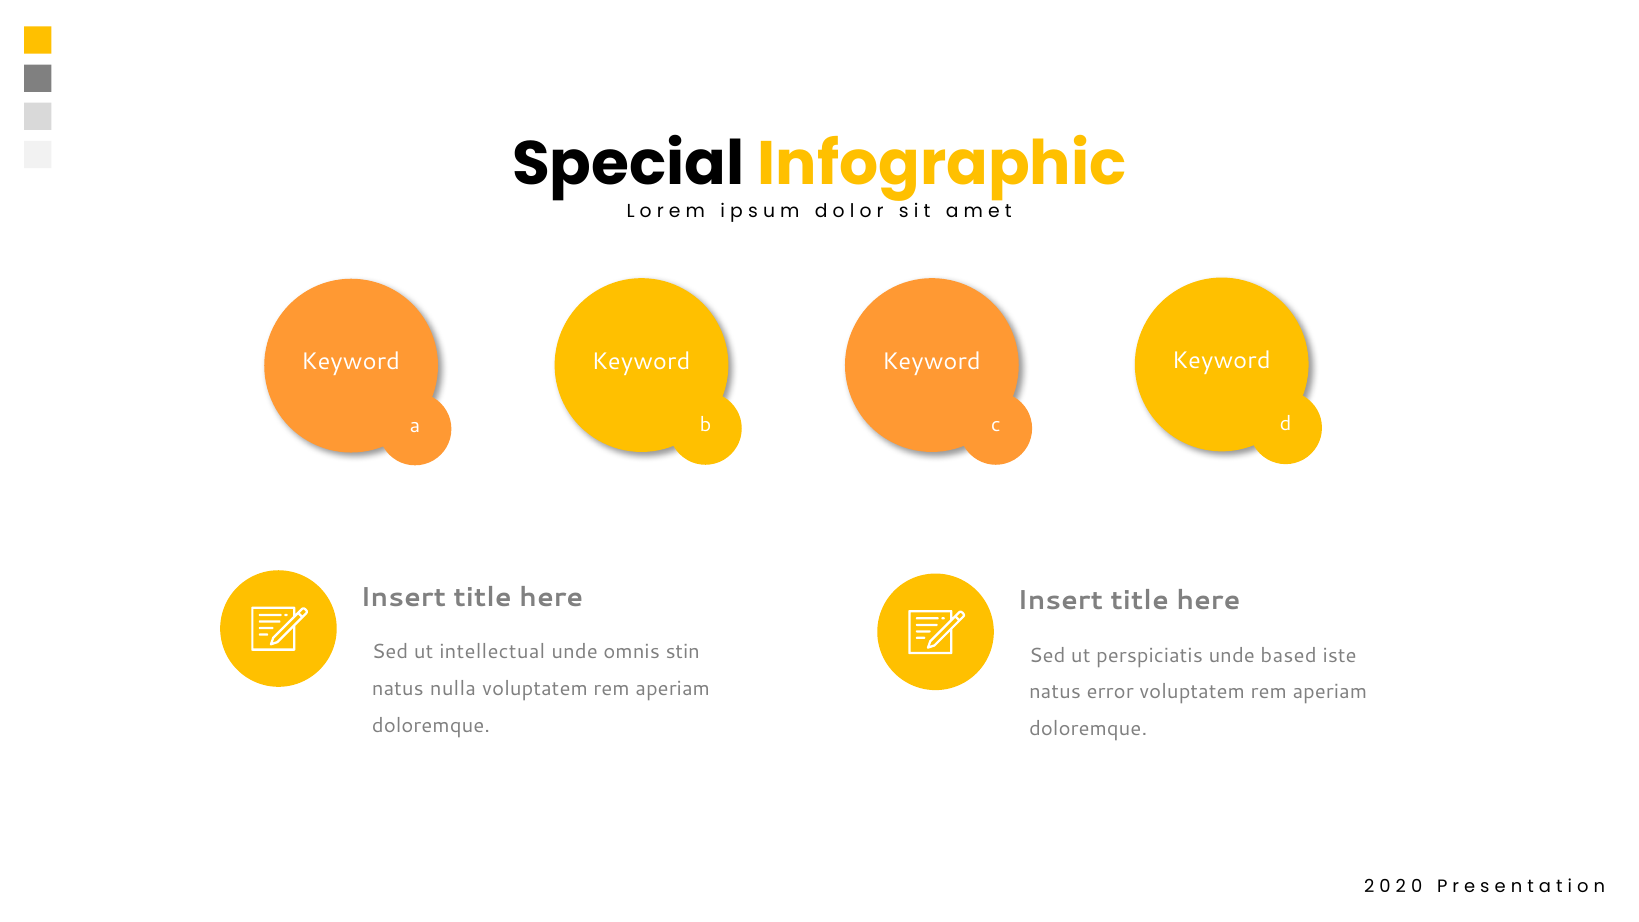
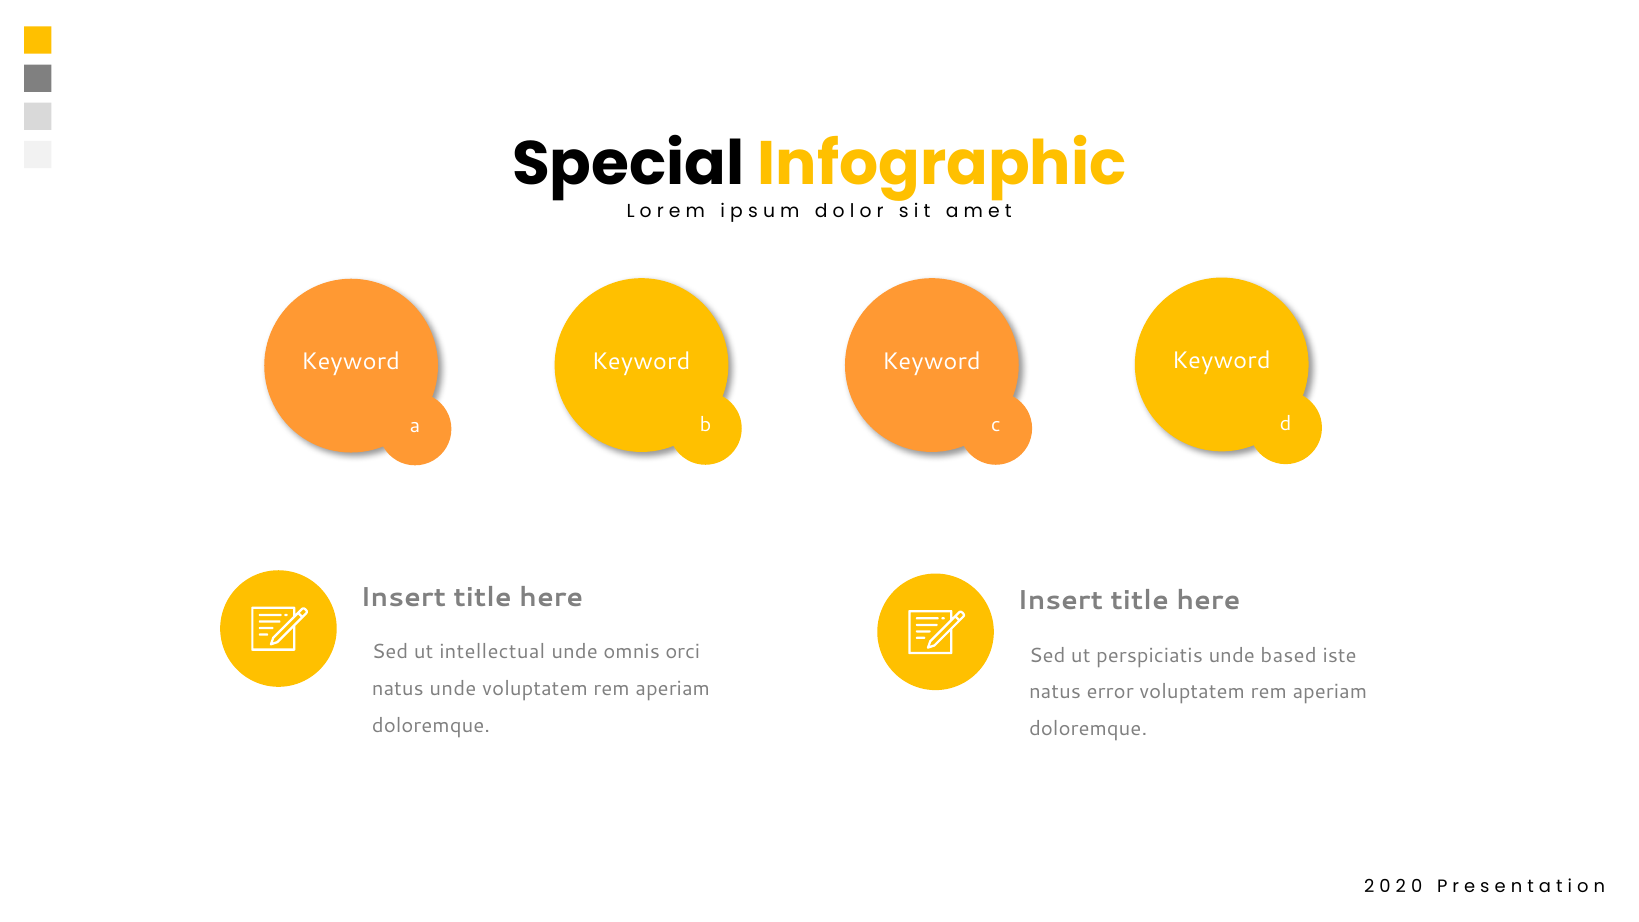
stin: stin -> orci
natus nulla: nulla -> unde
